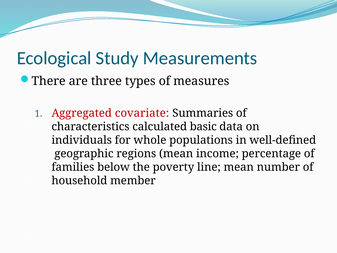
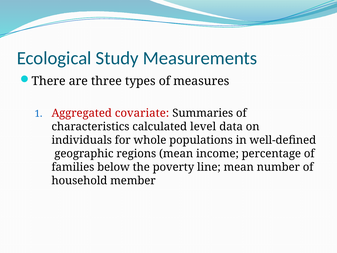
basic: basic -> level
